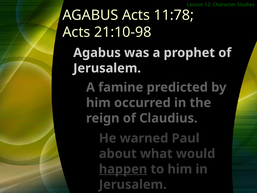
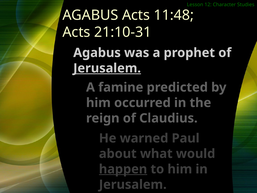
11:78: 11:78 -> 11:48
21:10-98: 21:10-98 -> 21:10-31
Jerusalem at (107, 68) underline: none -> present
